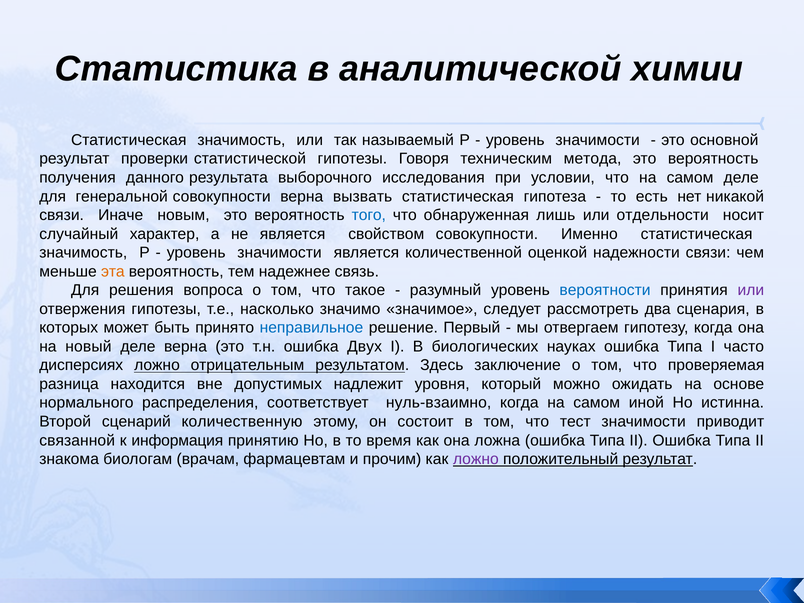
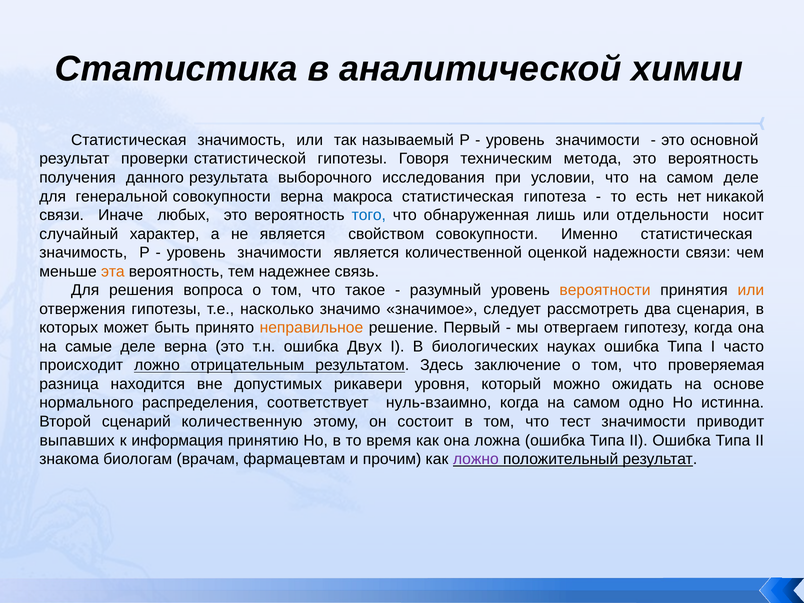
вызвать: вызвать -> макроса
новым: новым -> любых
вероятности colour: blue -> orange
или at (751, 290) colour: purple -> orange
неправильное colour: blue -> orange
новый: новый -> самые
дисперсиях: дисперсиях -> происходит
надлежит: надлежит -> рикавери
иной: иной -> одно
связанной: связанной -> выпавших
